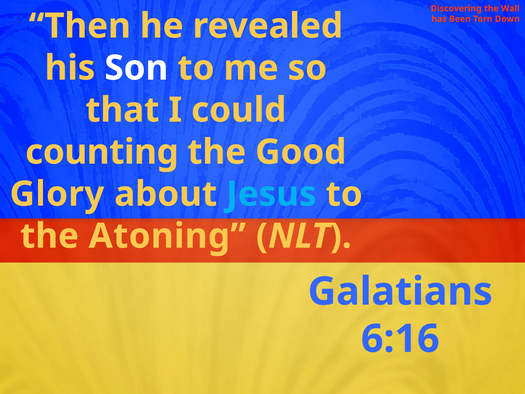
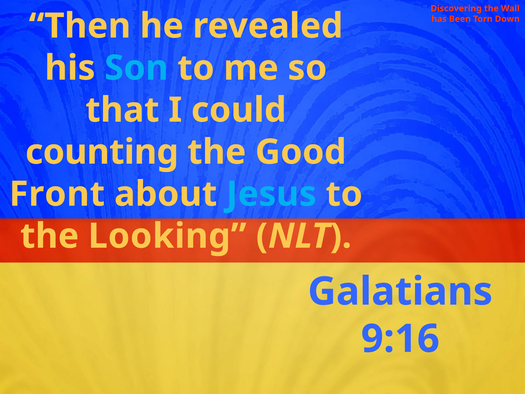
Son colour: white -> light blue
Glory: Glory -> Front
Atoning: Atoning -> Looking
6:16: 6:16 -> 9:16
